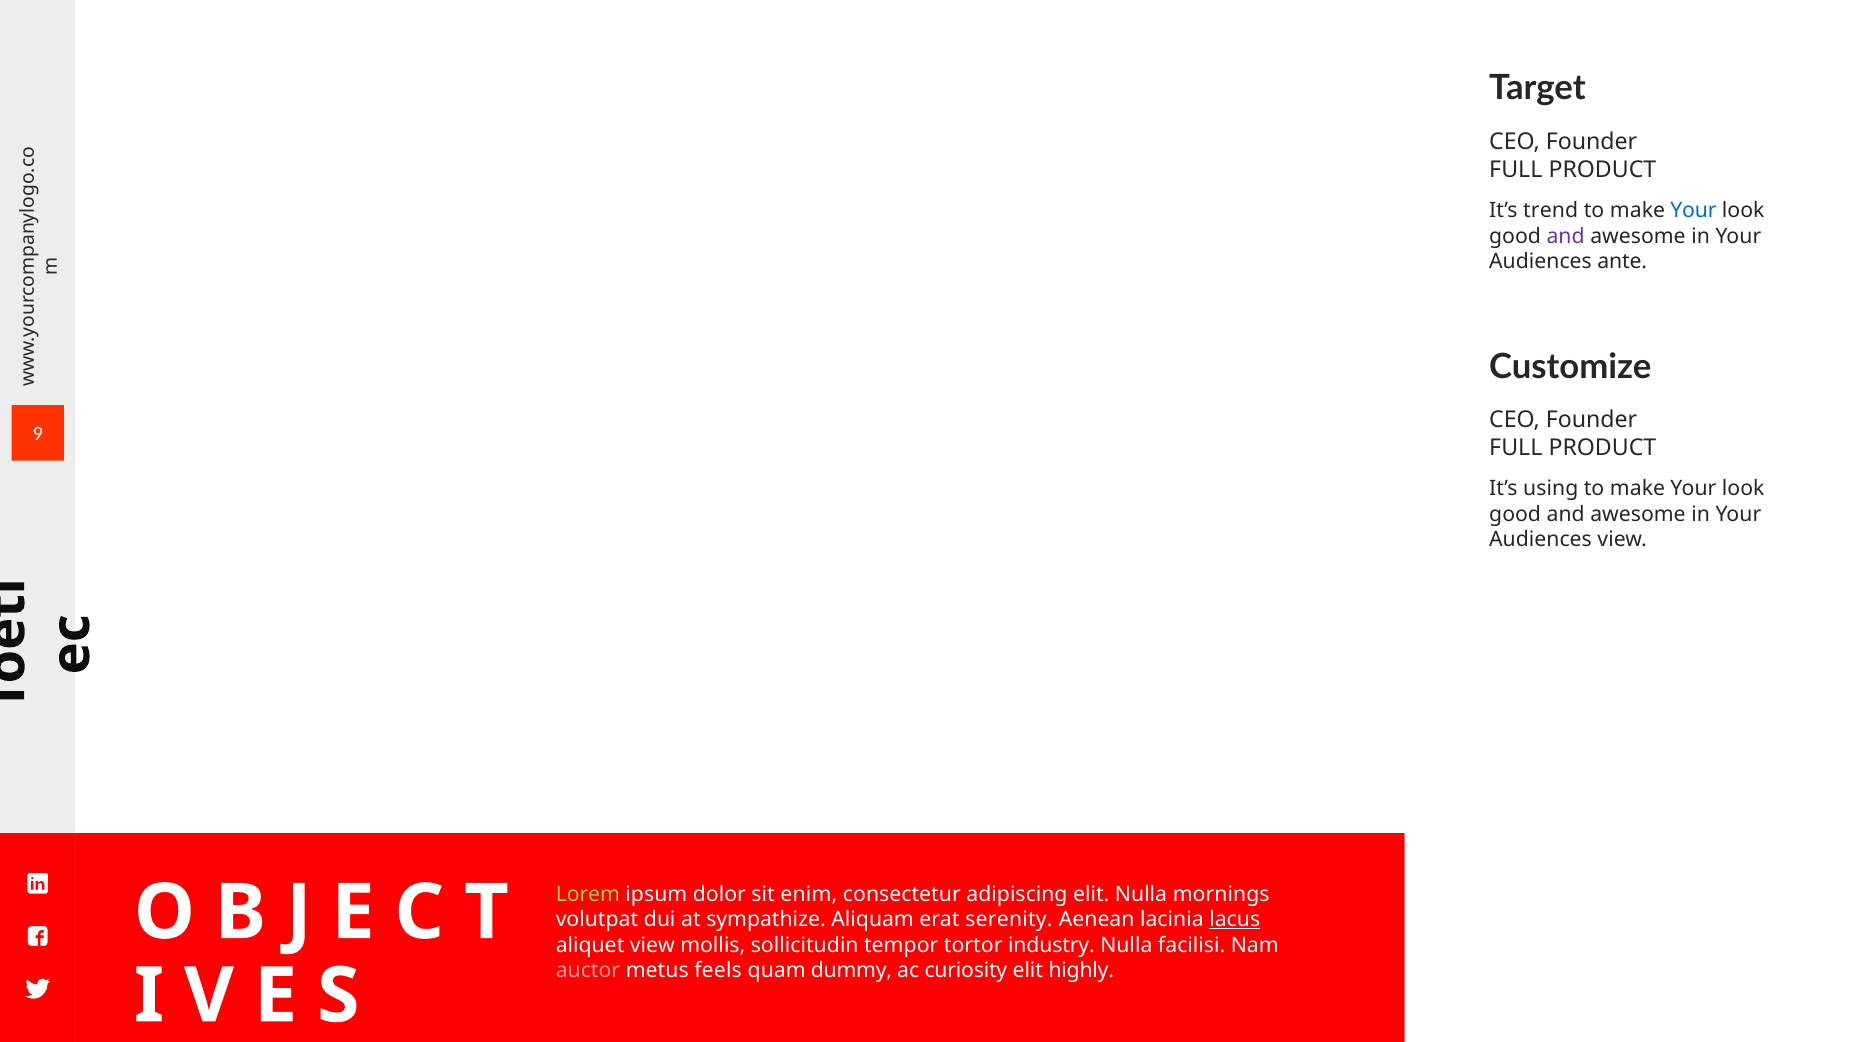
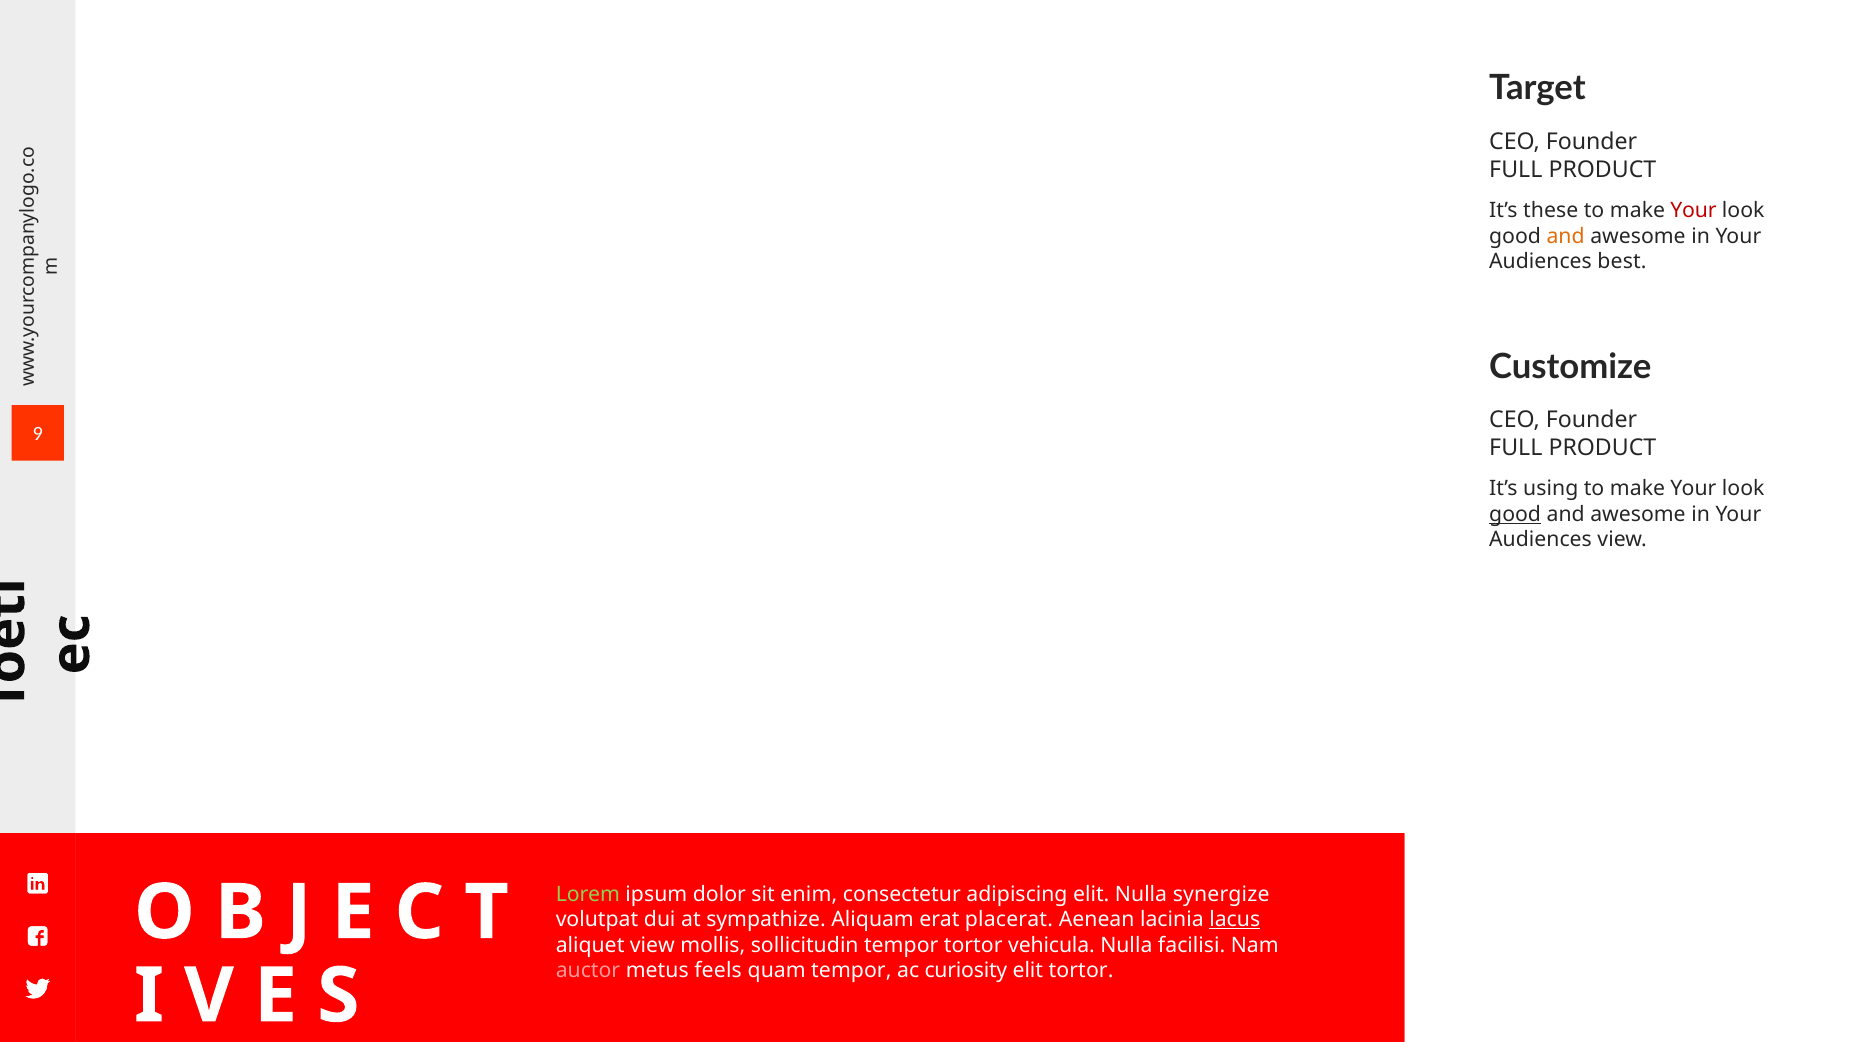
trend: trend -> these
Your at (1693, 211) colour: blue -> red
and at (1566, 236) colour: purple -> orange
ante: ante -> best
good at (1515, 514) underline: none -> present
mornings: mornings -> synergize
serenity: serenity -> placerat
industry: industry -> vehicula
quam dummy: dummy -> tempor
elit highly: highly -> tortor
